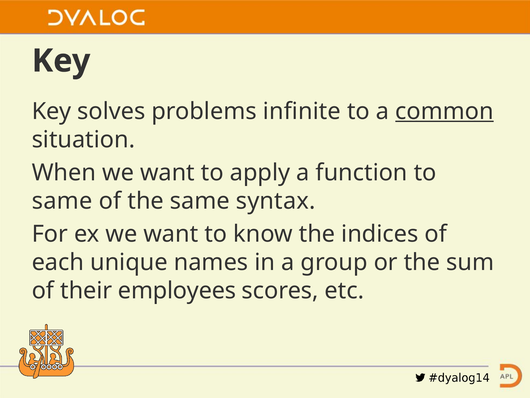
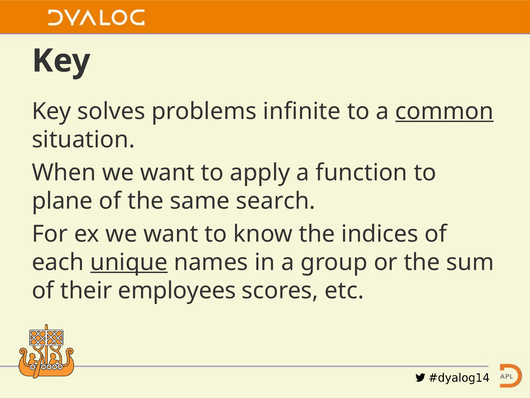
same at (62, 201): same -> plane
syntax: syntax -> search
unique underline: none -> present
